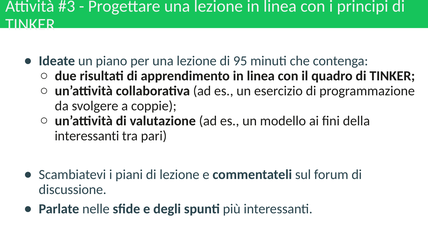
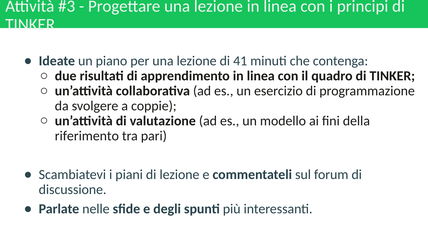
95: 95 -> 41
interessanti at (87, 136): interessanti -> riferimento
